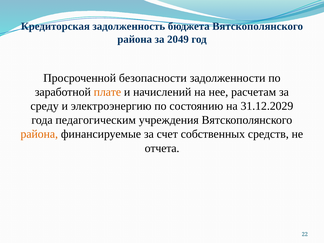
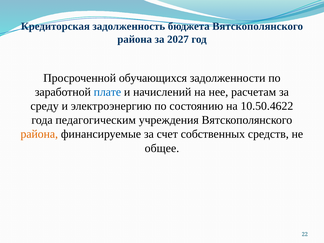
2049: 2049 -> 2027
безопасности: безопасности -> обучающихся
плате colour: orange -> blue
31.12.2029: 31.12.2029 -> 10.50.4622
отчета: отчета -> общее
